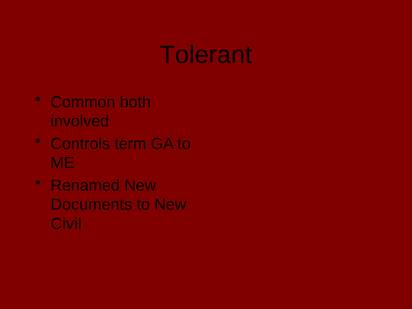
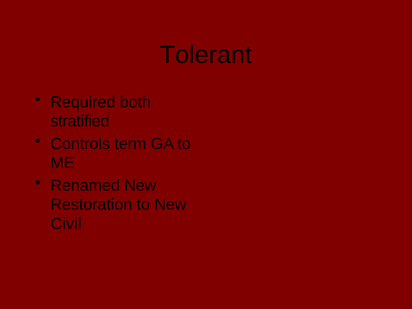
Common: Common -> Required
involved: involved -> stratified
Documents: Documents -> Restoration
